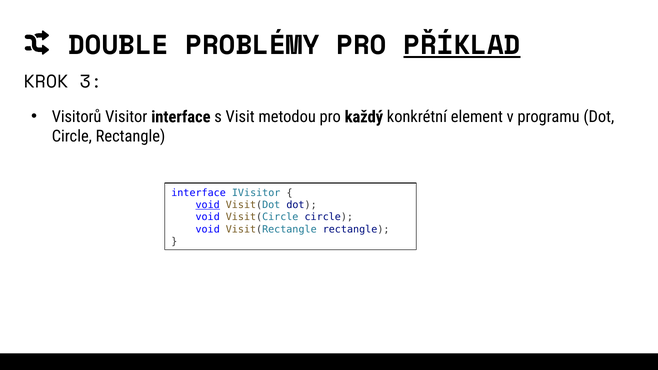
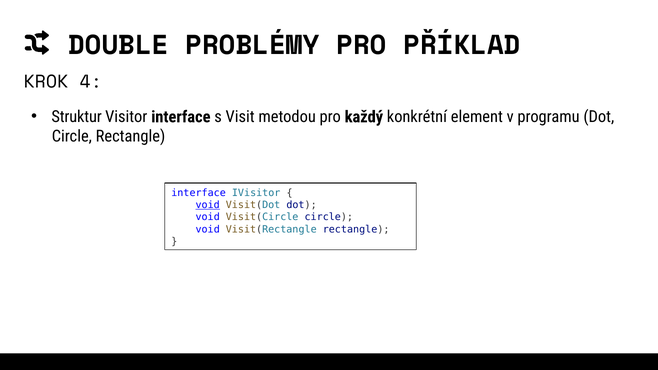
PŘÍKLAD underline: present -> none
3: 3 -> 4
Visitorů: Visitorů -> Struktur
